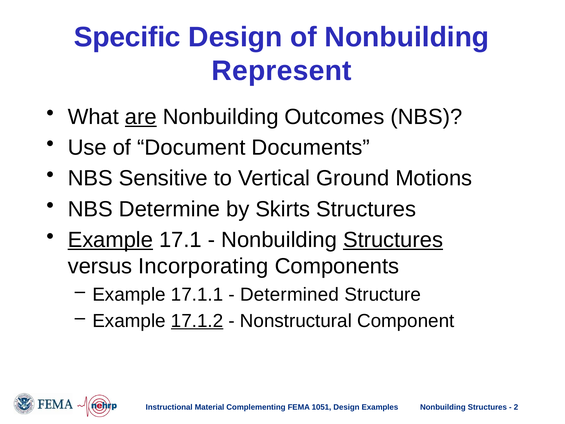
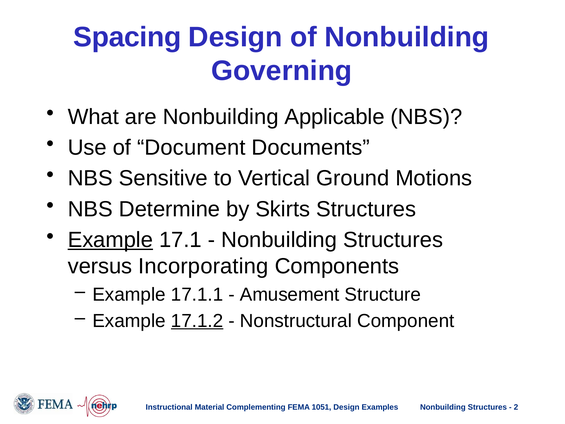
Specific: Specific -> Spacing
Represent: Represent -> Governing
are underline: present -> none
Outcomes: Outcomes -> Applicable
Structures at (393, 240) underline: present -> none
Determined: Determined -> Amusement
